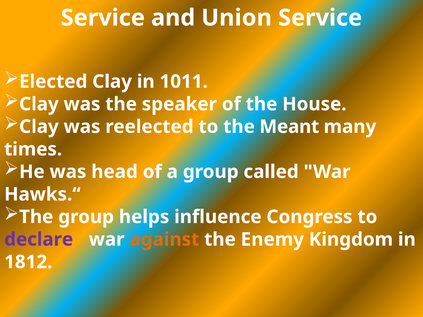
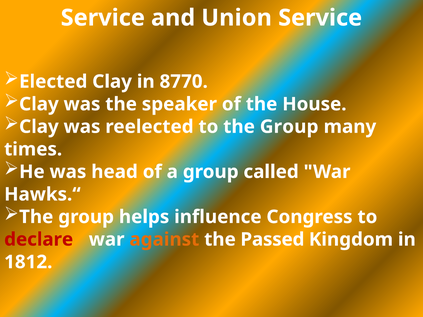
1011: 1011 -> 8770
to the Meant: Meant -> Group
declare colour: purple -> red
Enemy: Enemy -> Passed
